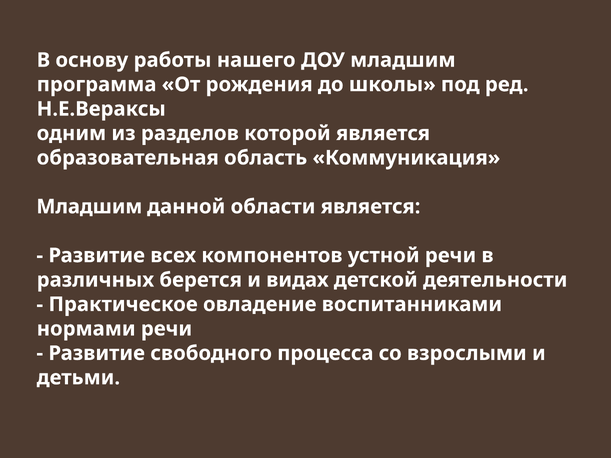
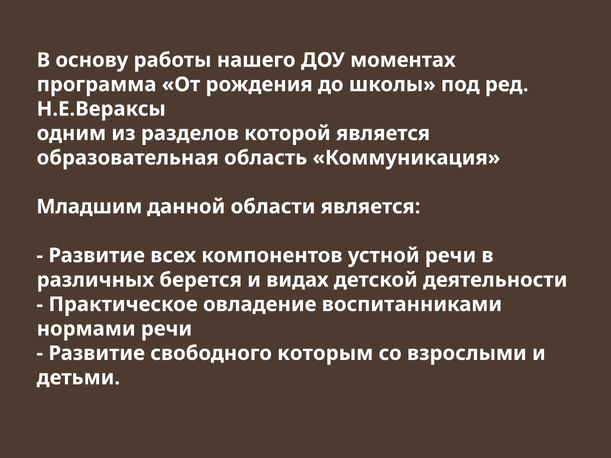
ДОУ младшим: младшим -> моментах
процесса: процесса -> которым
